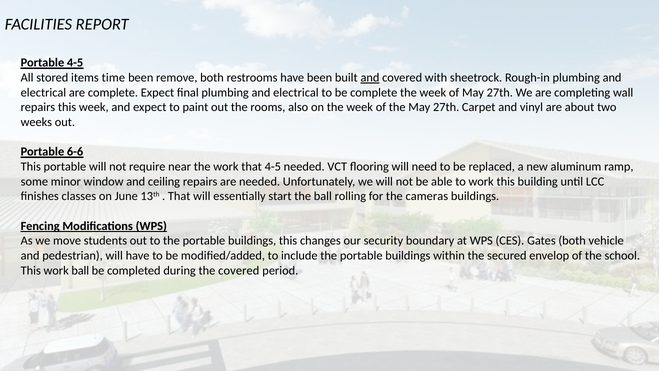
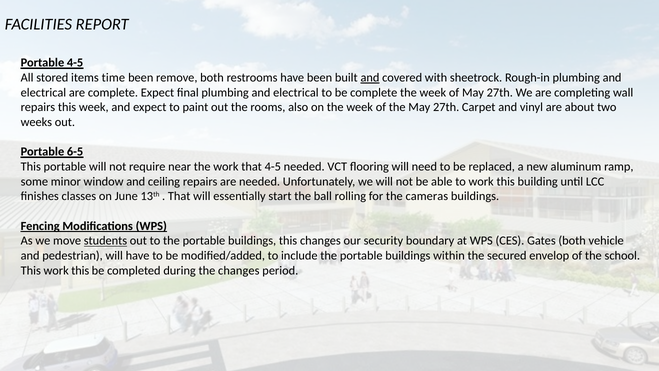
6-6: 6-6 -> 6-5
students underline: none -> present
This work ball: ball -> this
the covered: covered -> changes
